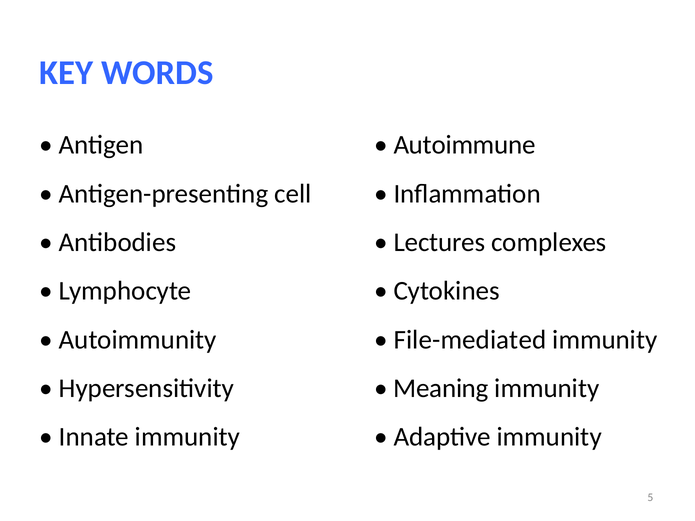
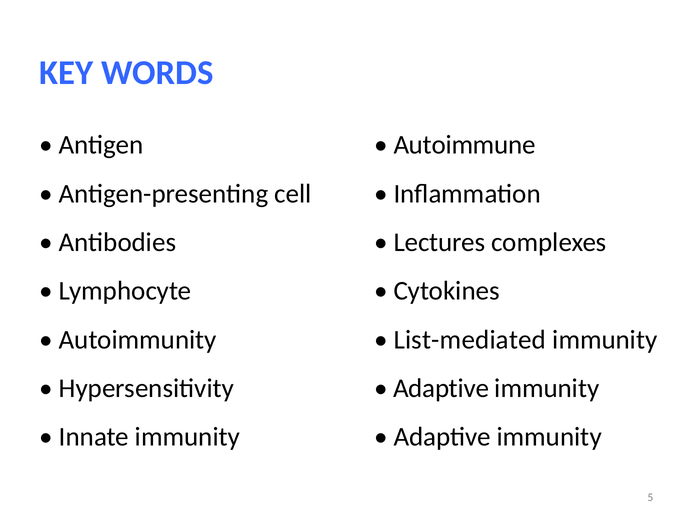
File-mediated: File-mediated -> List-mediated
Meaning at (441, 388): Meaning -> Adaptive
